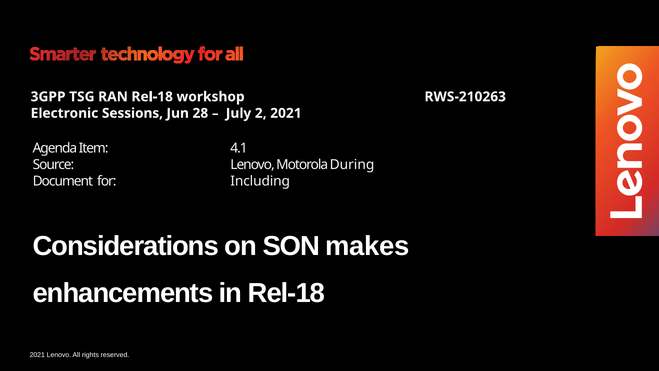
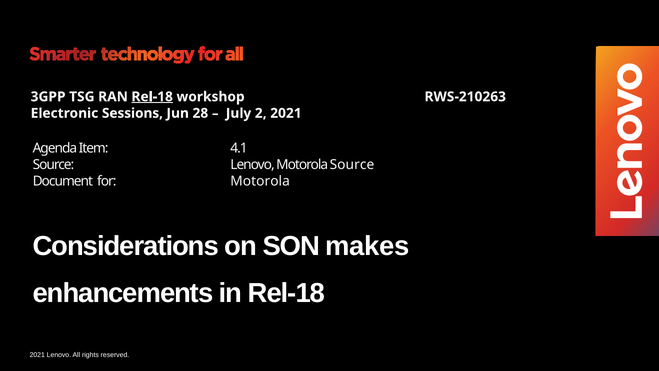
Rel-18 at (152, 97) underline: none -> present
Motorola During: During -> Source
for Including: Including -> Motorola
